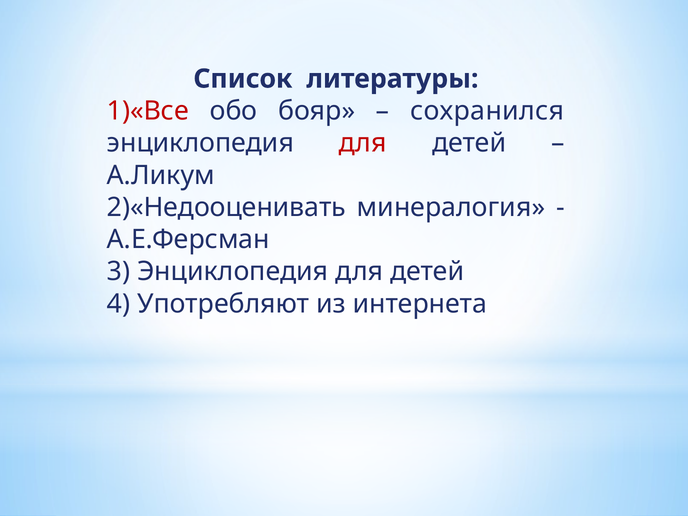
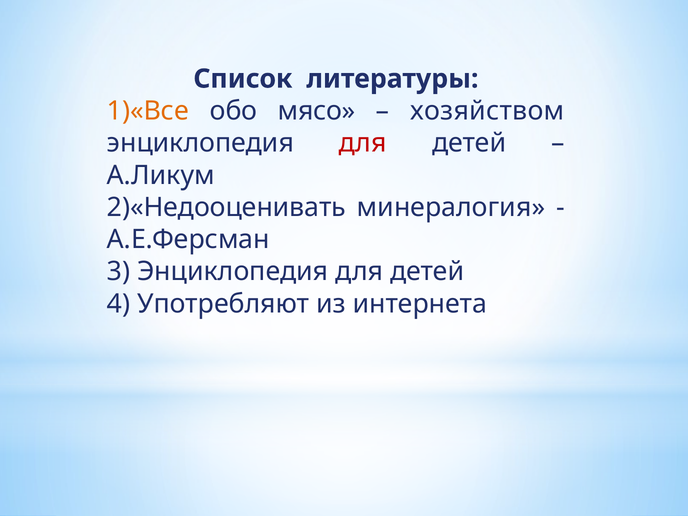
1)«Все colour: red -> orange
бояр: бояр -> мясо
сохранился: сохранился -> хозяйством
